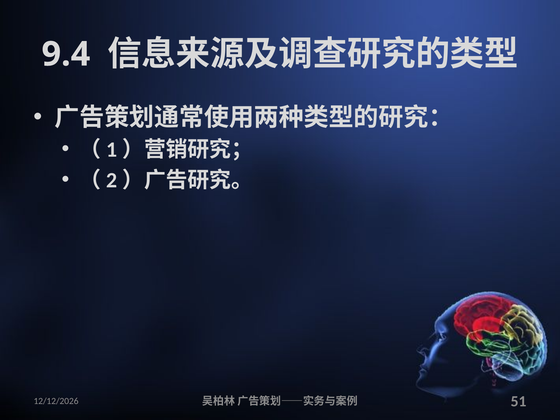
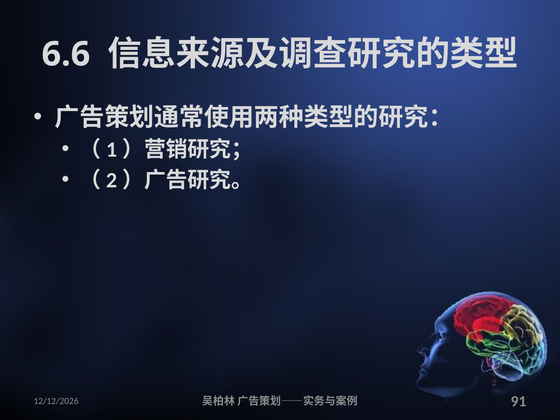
9.4: 9.4 -> 6.6
51: 51 -> 91
